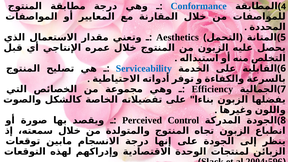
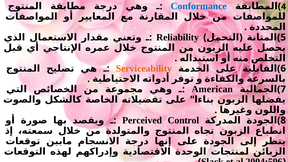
Aesthetics: Aesthetics -> Reliability
Serviceability colour: blue -> orange
Efficiency: Efficiency -> American
